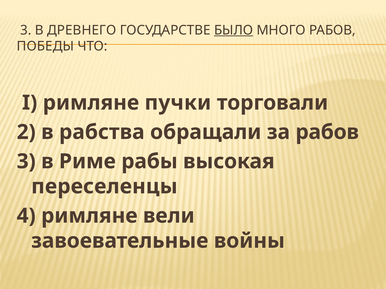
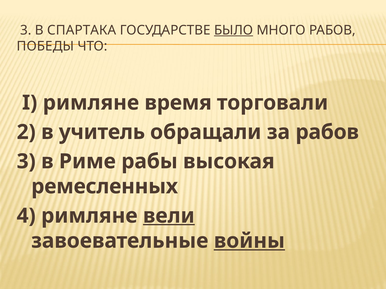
ДРЕВНЕГО: ДРЕВНЕГО -> СПАРТАКА
пучки: пучки -> время
рабства: рабства -> учитель
переселенцы: переселенцы -> ремесленных
вели underline: none -> present
войны underline: none -> present
